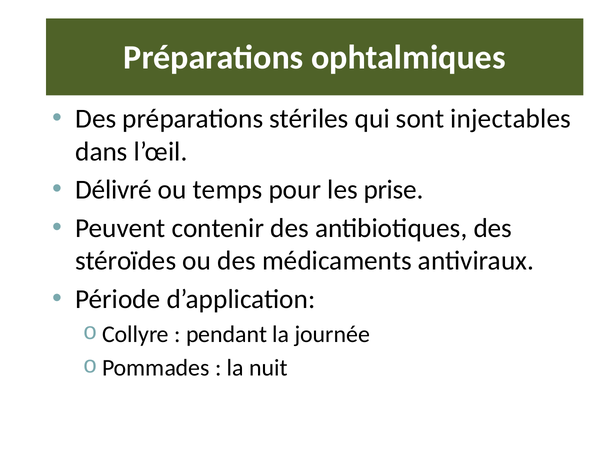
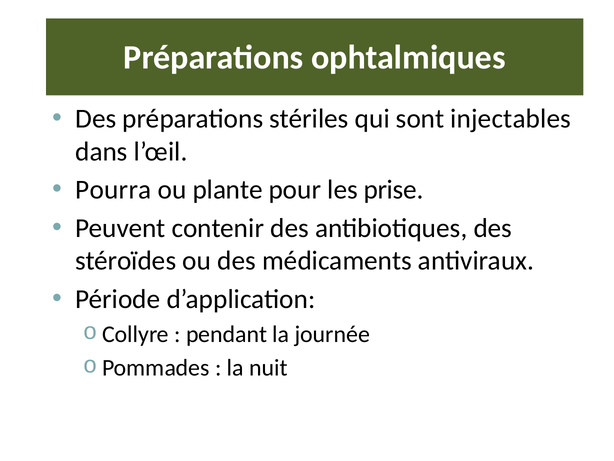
Délivré: Délivré -> Pourra
temps: temps -> plante
